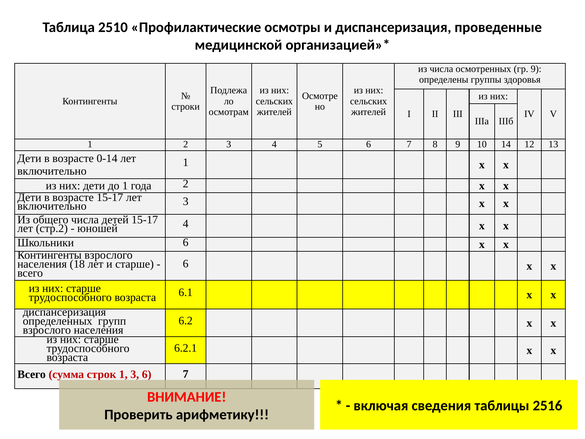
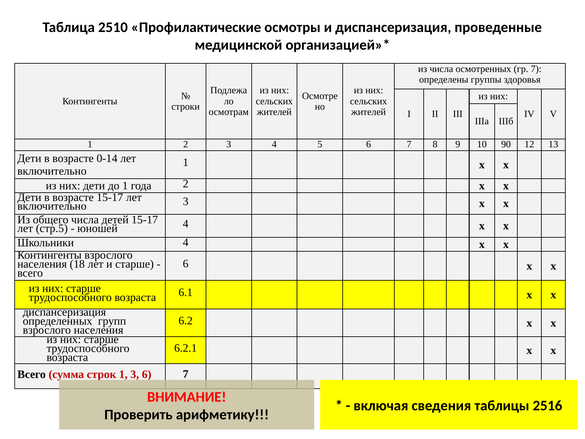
гр 9: 9 -> 7
14: 14 -> 90
стр.2: стр.2 -> стр.5
Школьники 6: 6 -> 4
